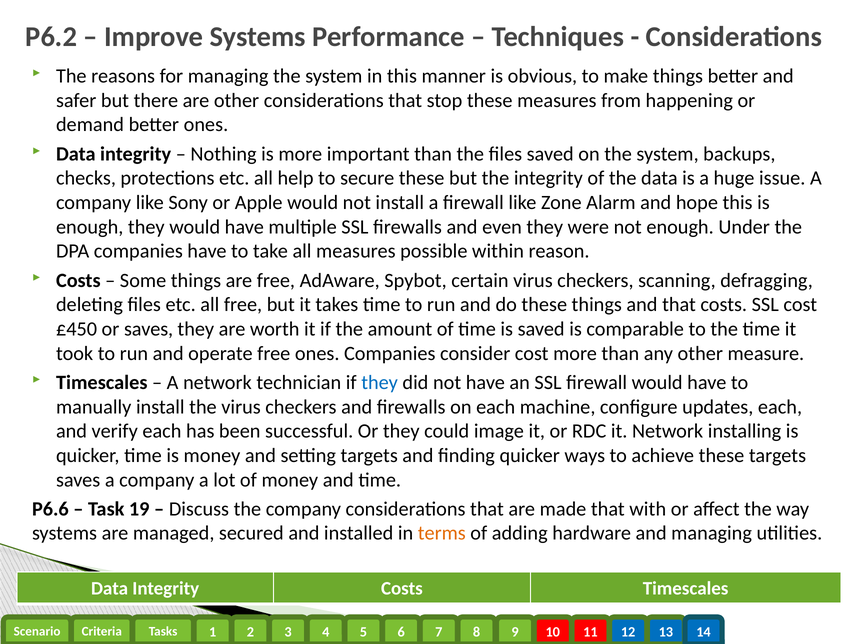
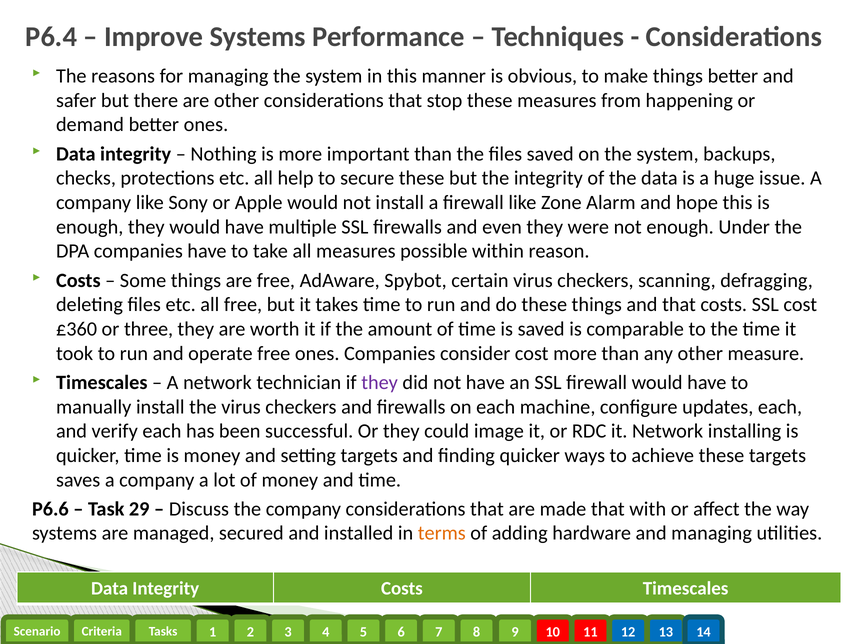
P6.2: P6.2 -> P6.4
£450: £450 -> £360
or saves: saves -> three
they at (380, 382) colour: blue -> purple
19: 19 -> 29
